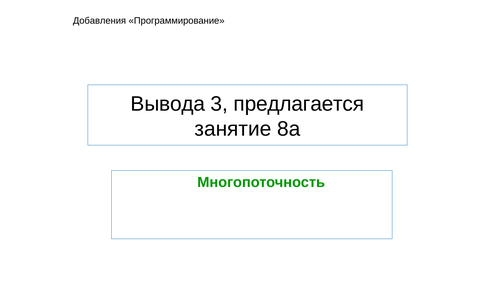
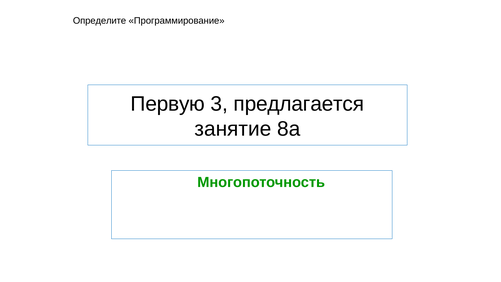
Добавления: Добавления -> Определите
Вывода: Вывода -> Первую
